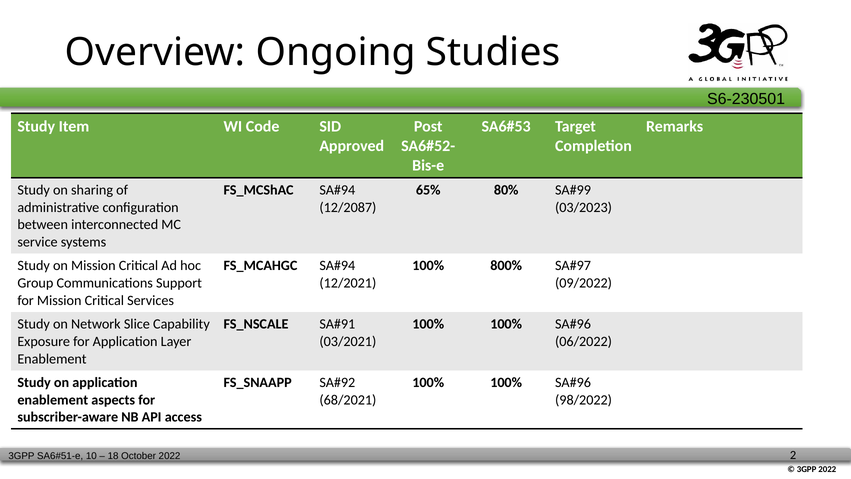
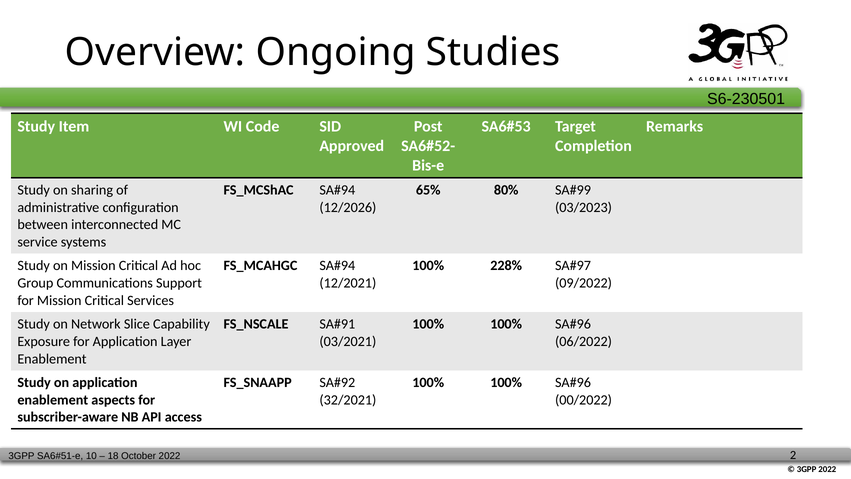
12/2087: 12/2087 -> 12/2026
800%: 800% -> 228%
68/2021: 68/2021 -> 32/2021
98/2022: 98/2022 -> 00/2022
